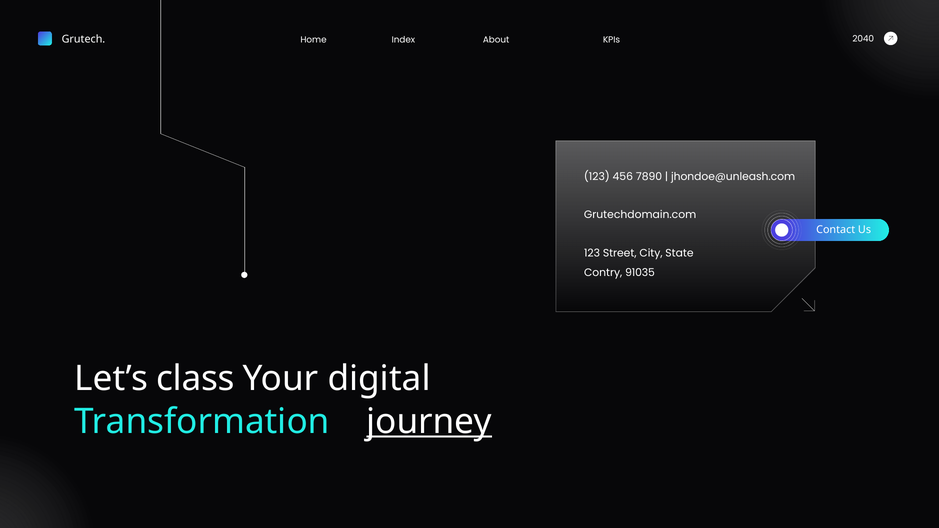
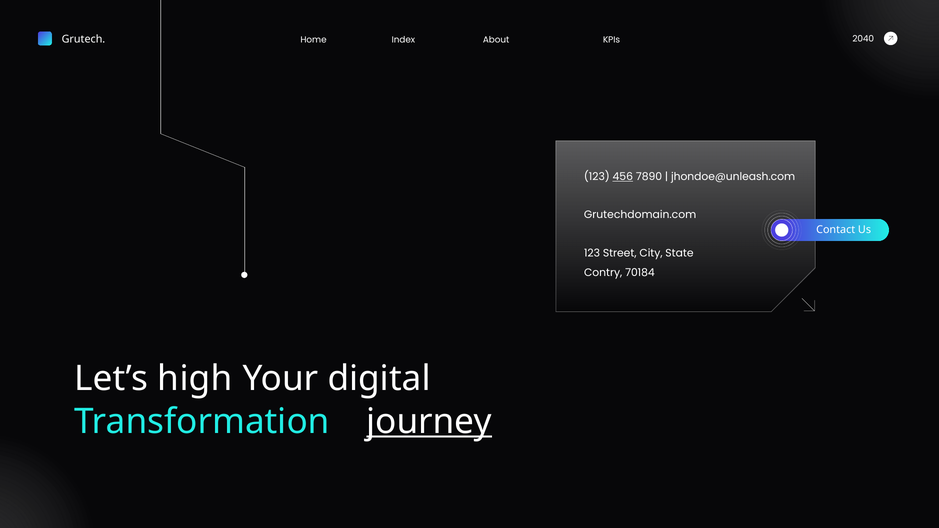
456 underline: none -> present
91035: 91035 -> 70184
class: class -> high
